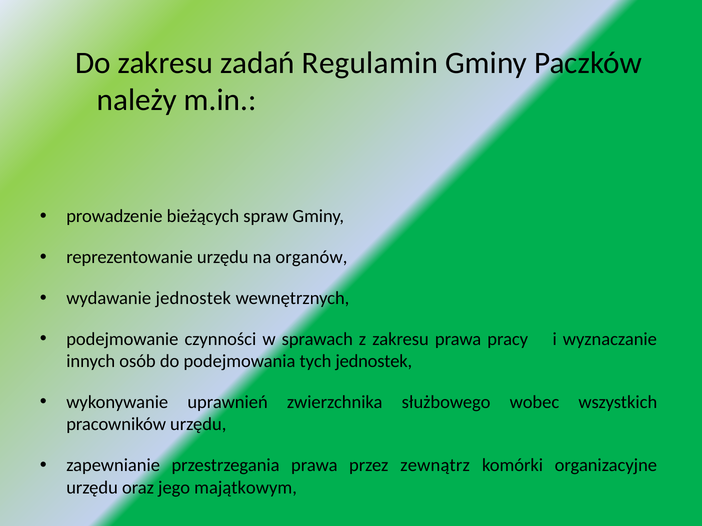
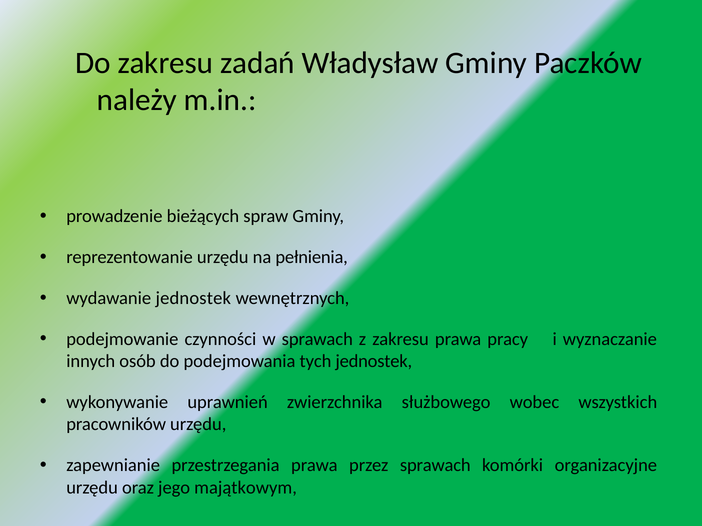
Regulamin: Regulamin -> Władysław
organów: organów -> pełnienia
przez zewnątrz: zewnątrz -> sprawach
